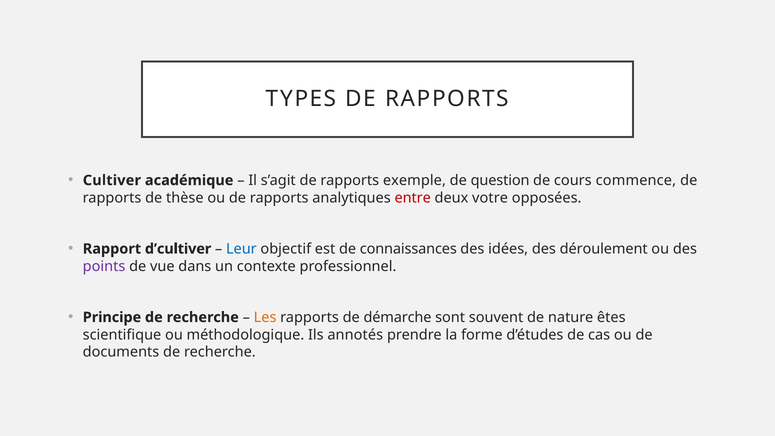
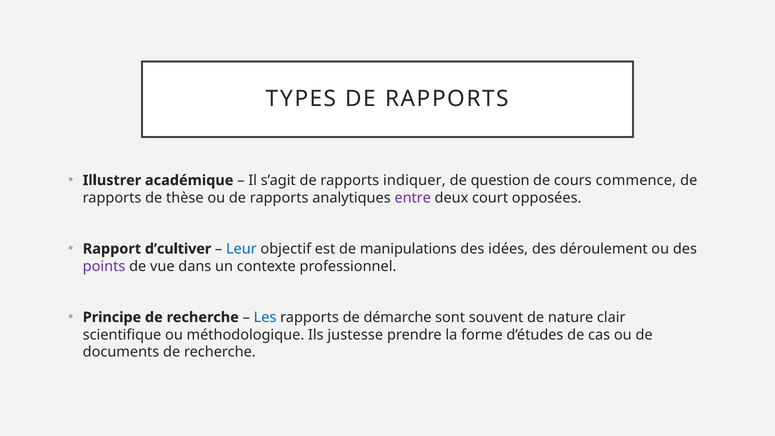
Cultiver: Cultiver -> Illustrer
exemple: exemple -> indiquer
entre colour: red -> purple
votre: votre -> court
connaissances: connaissances -> manipulations
Les colour: orange -> blue
êtes: êtes -> clair
annotés: annotés -> justesse
